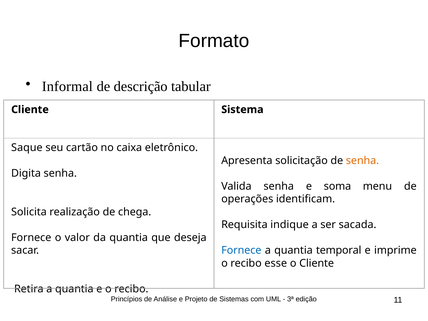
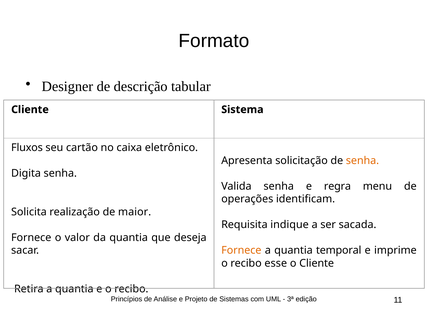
Informal: Informal -> Designer
Saque: Saque -> Fluxos
soma: soma -> regra
chega: chega -> maior
Fornece at (241, 250) colour: blue -> orange
